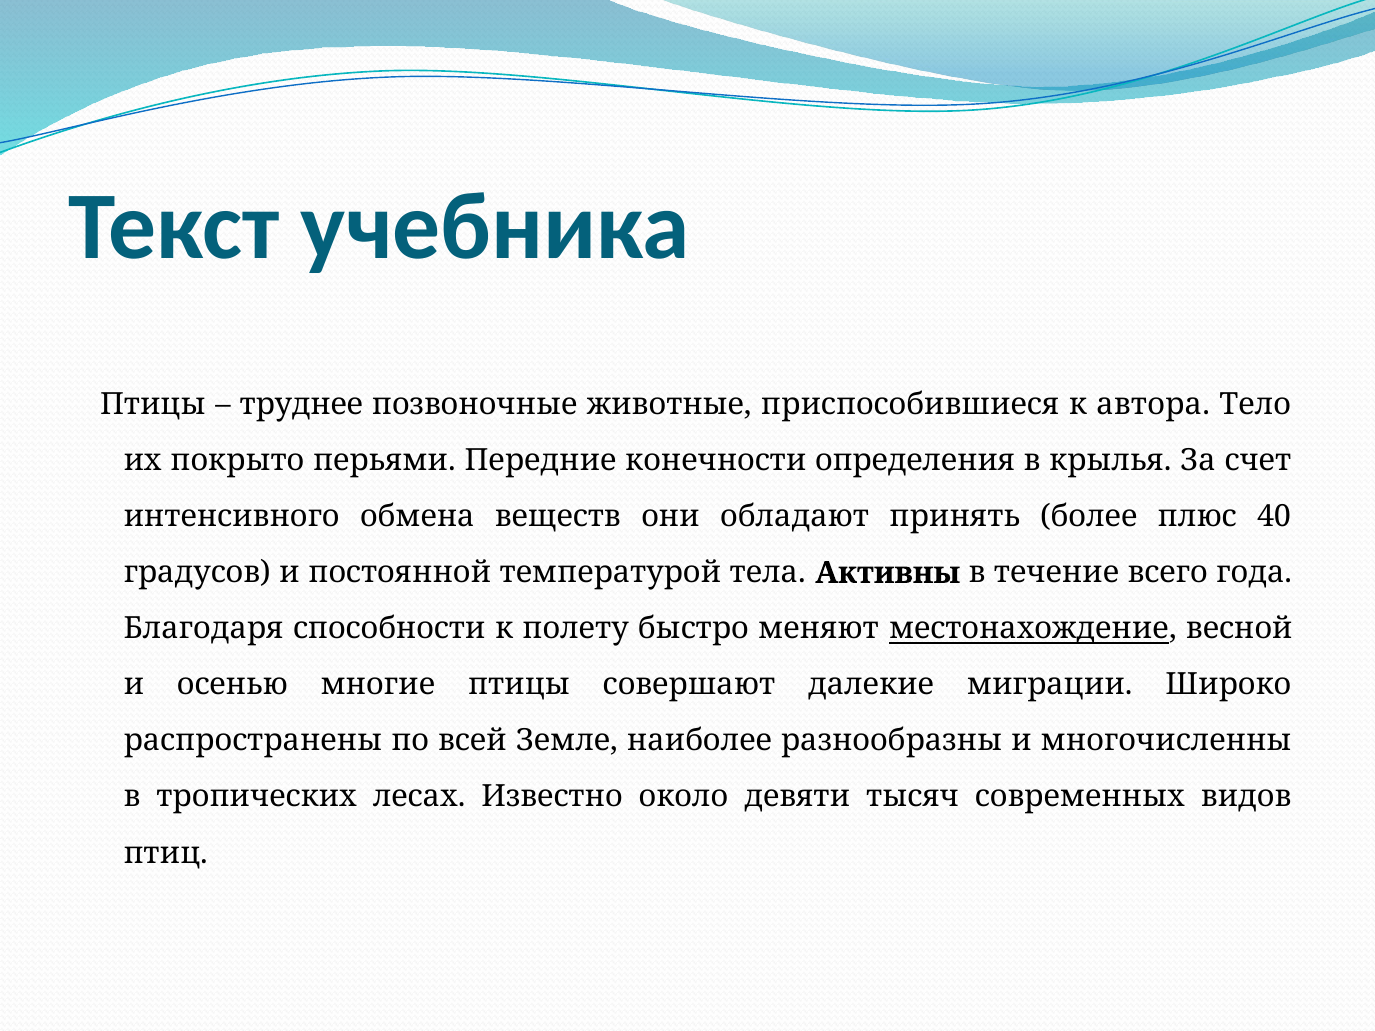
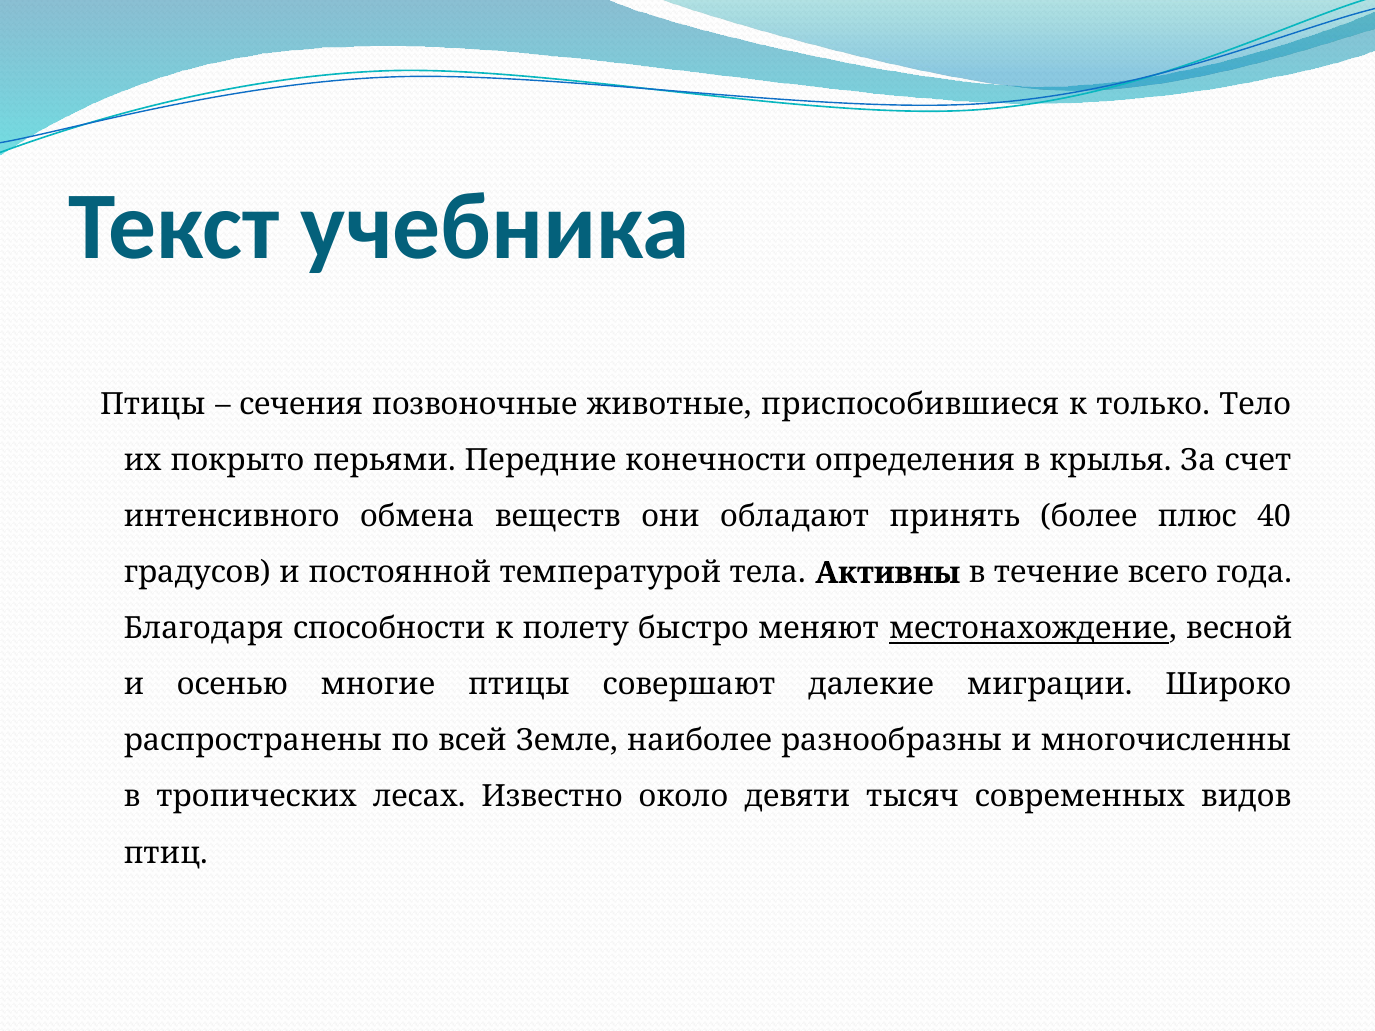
труднее: труднее -> сечения
автора: автора -> только
